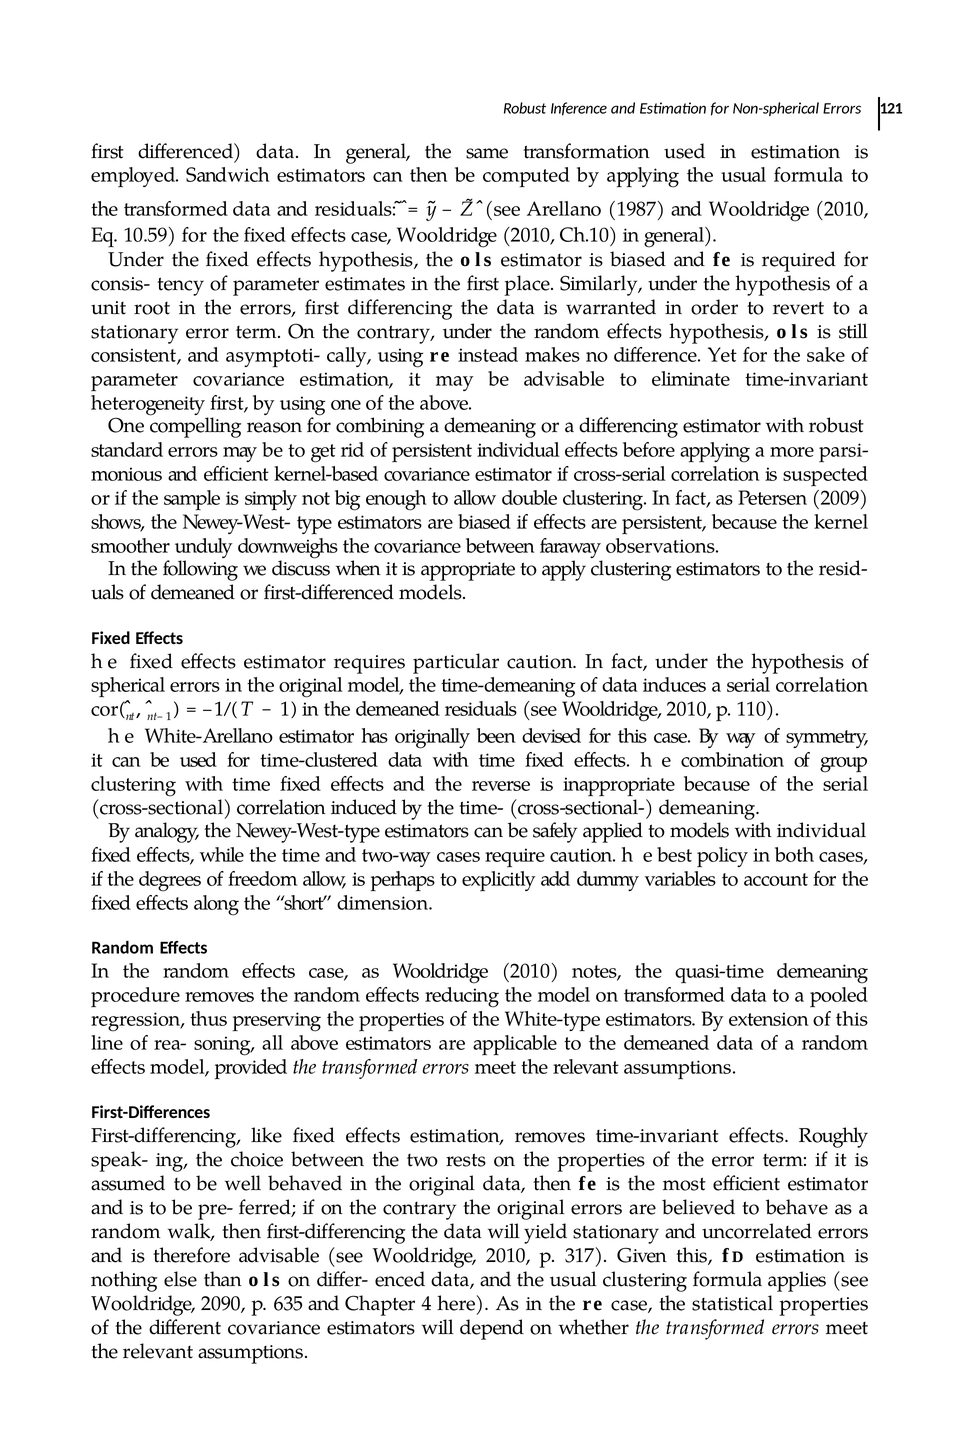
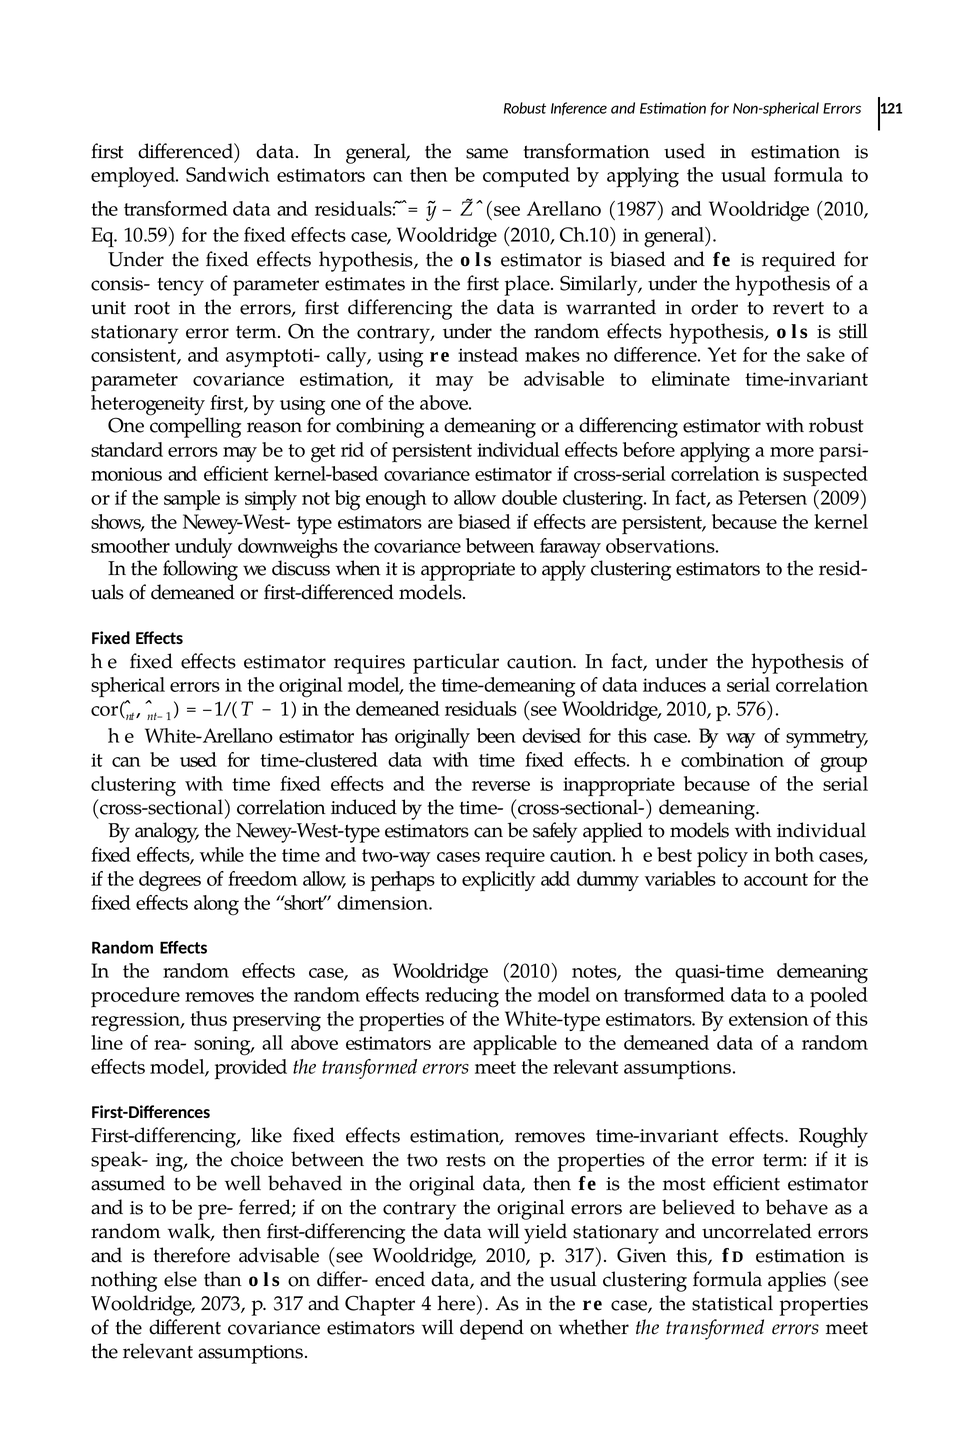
110: 110 -> 576
2090: 2090 -> 2073
635 at (289, 1304): 635 -> 317
